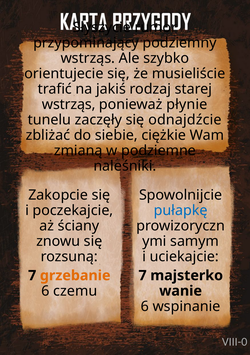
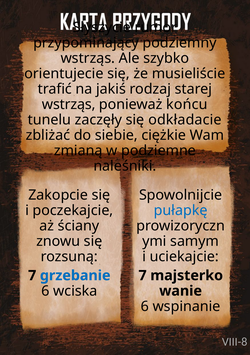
płynie: płynie -> końcu
odnajdźcie: odnajdźcie -> odkładacie
grzebanie colour: orange -> blue
czemu: czemu -> wciska
VIII-0: VIII-0 -> VIII-8
